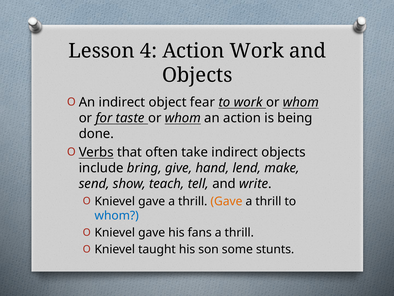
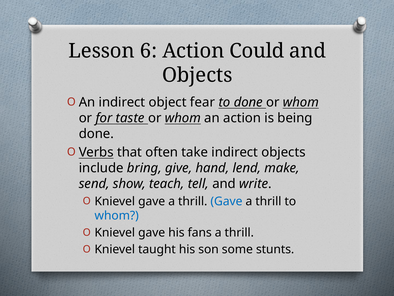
4: 4 -> 6
Action Work: Work -> Could
to work: work -> done
Gave at (226, 201) colour: orange -> blue
